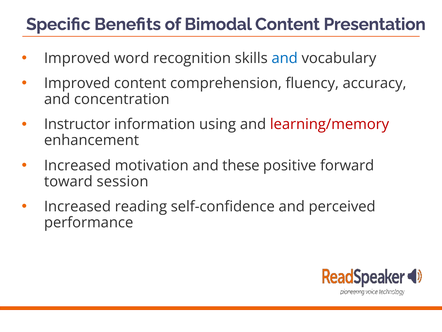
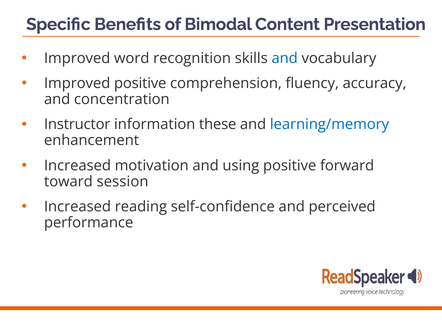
Improved content: content -> positive
using: using -> these
learning/memory colour: red -> blue
these: these -> using
